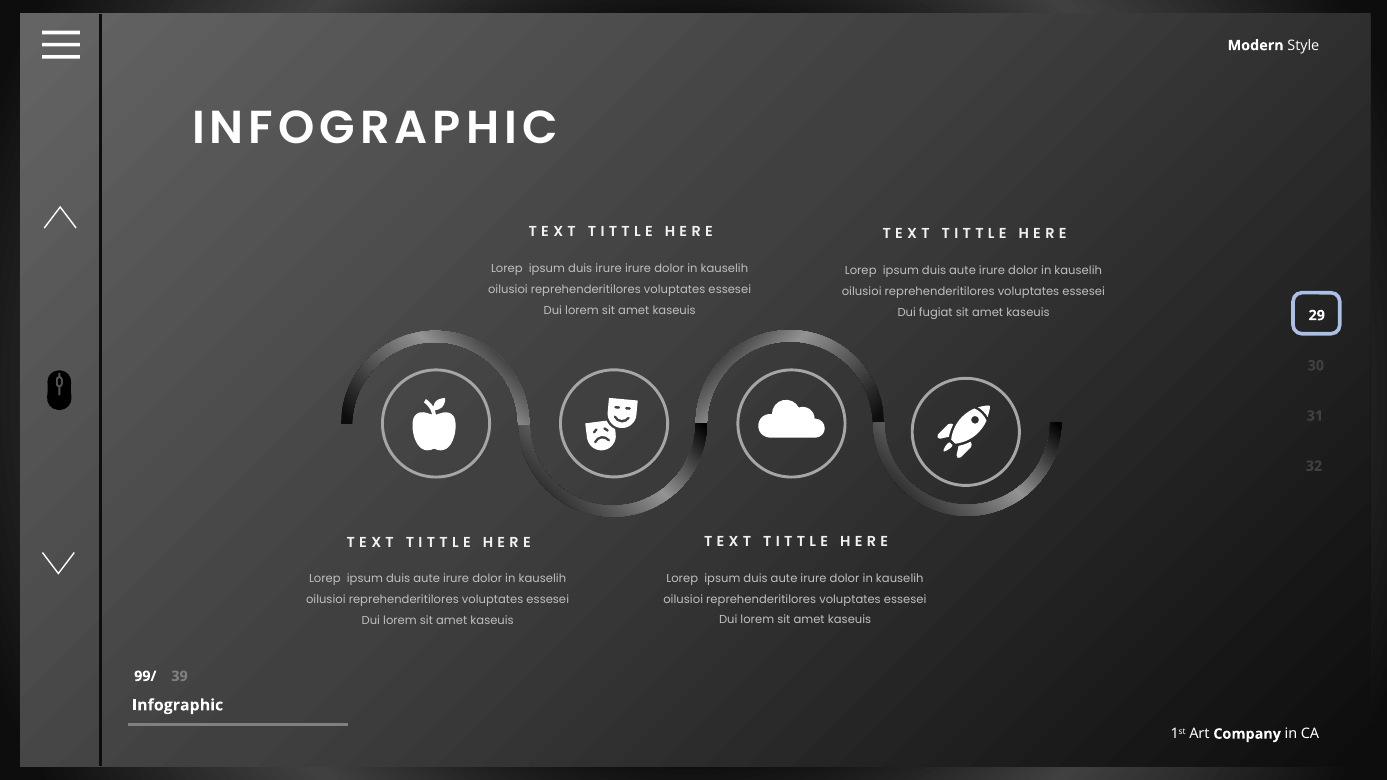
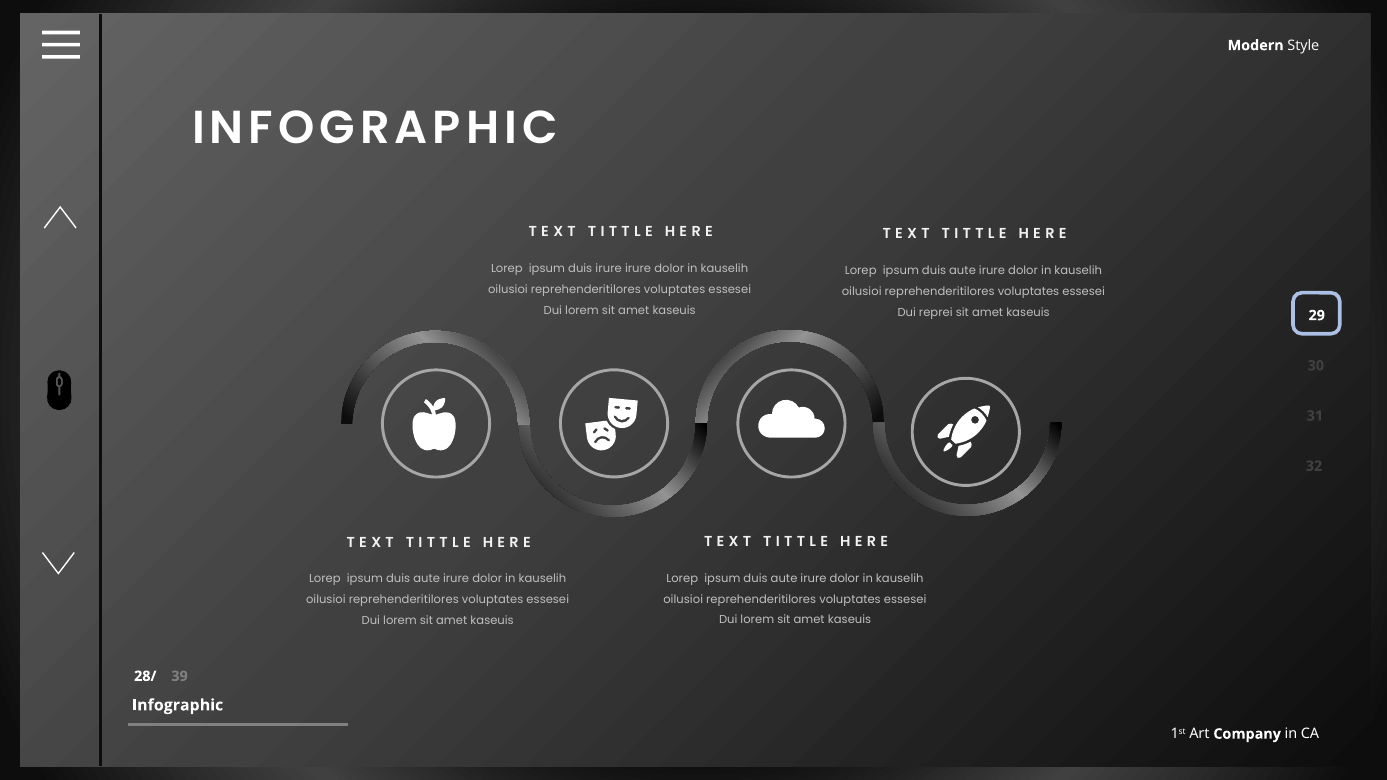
fugiat: fugiat -> reprei
99/: 99/ -> 28/
